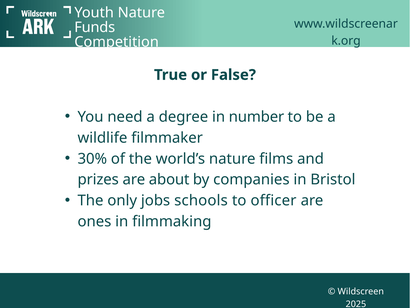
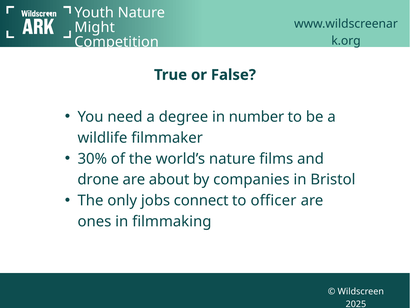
Funds: Funds -> Might
prizes: prizes -> drone
schools: schools -> connect
